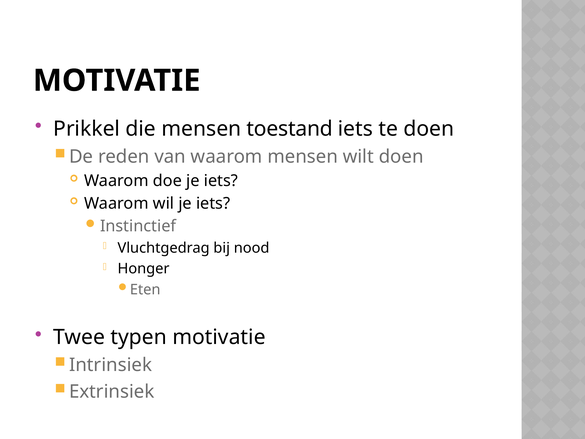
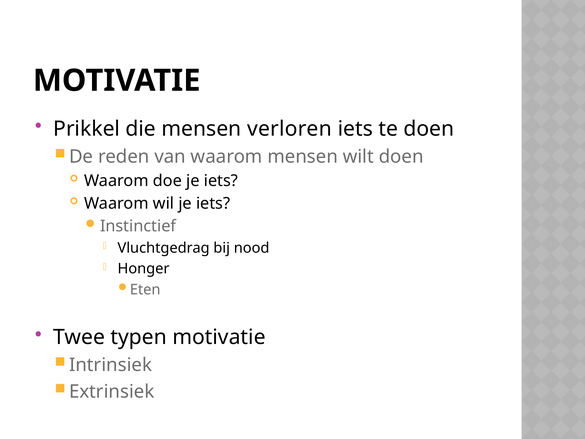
toestand: toestand -> verloren
